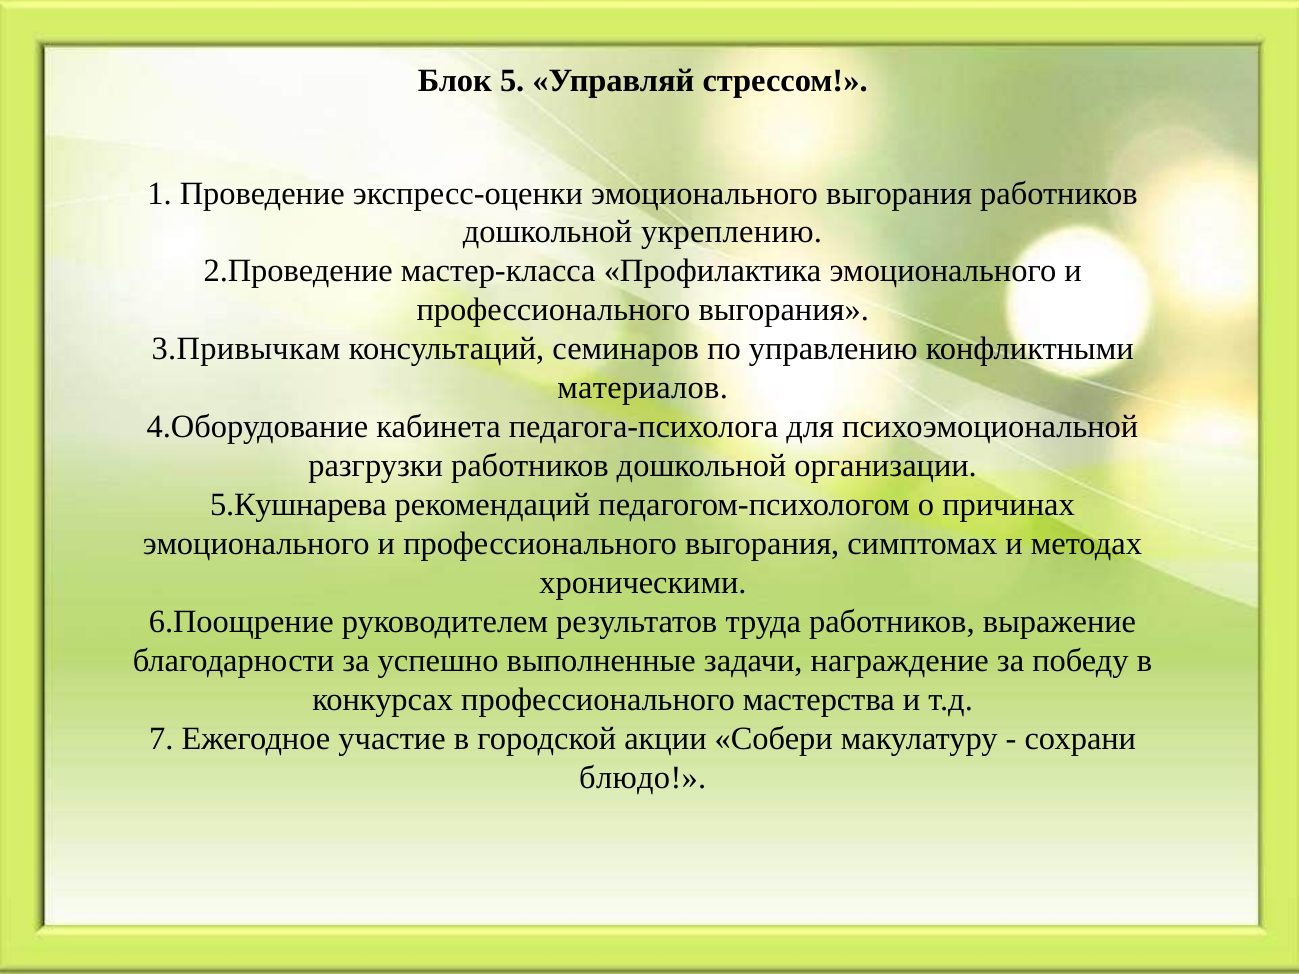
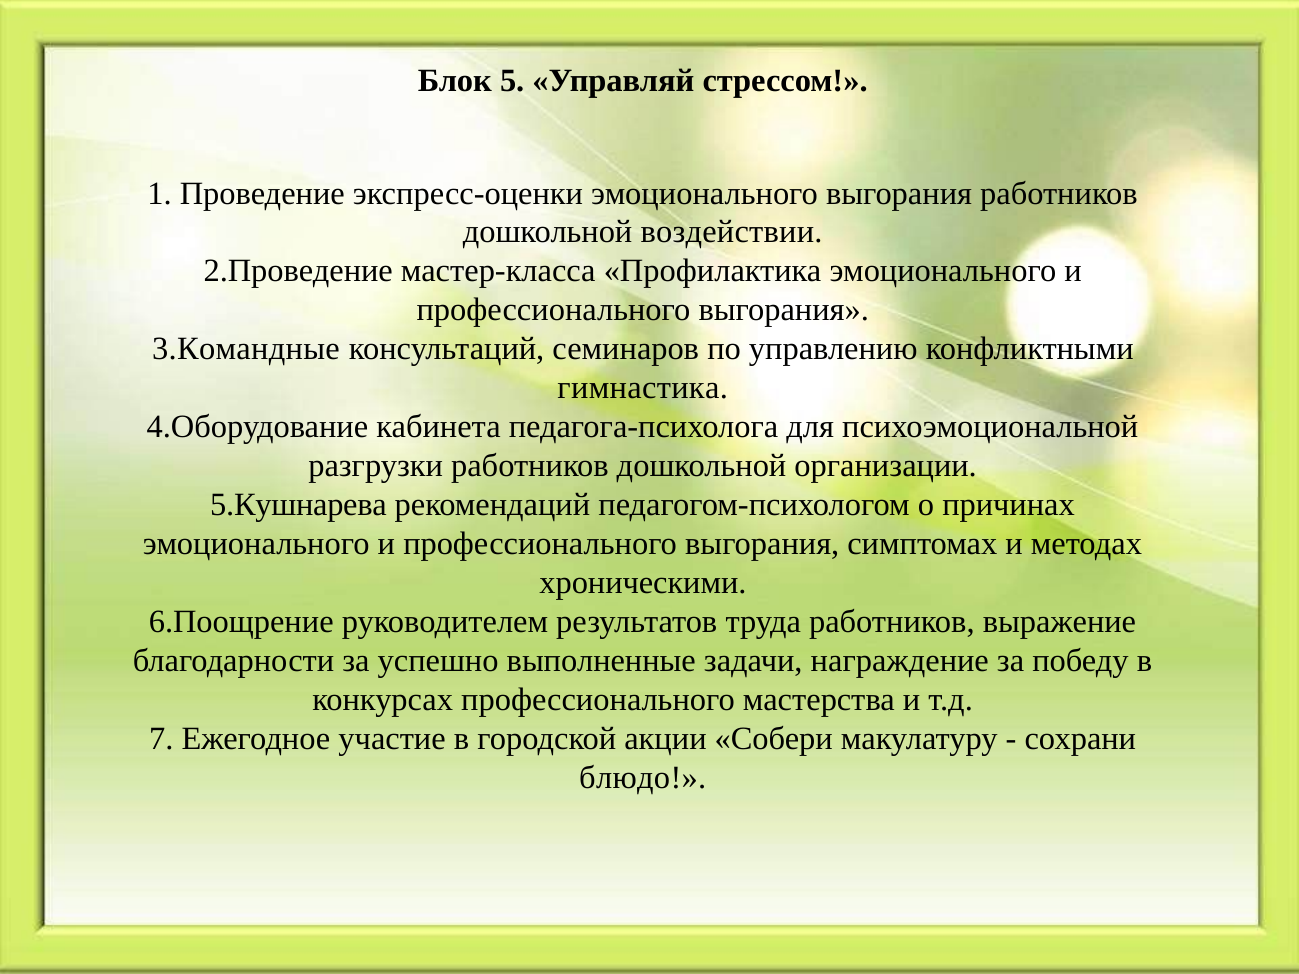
укреплению: укреплению -> воздействии
3.Привычкам: 3.Привычкам -> 3.Командные
материалов: материалов -> гимнастика
